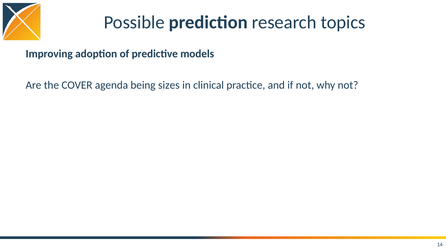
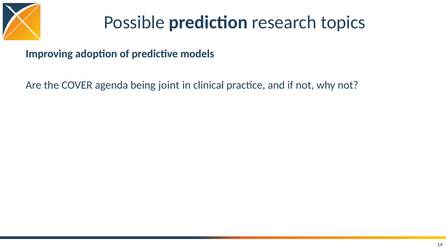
sizes: sizes -> joint
